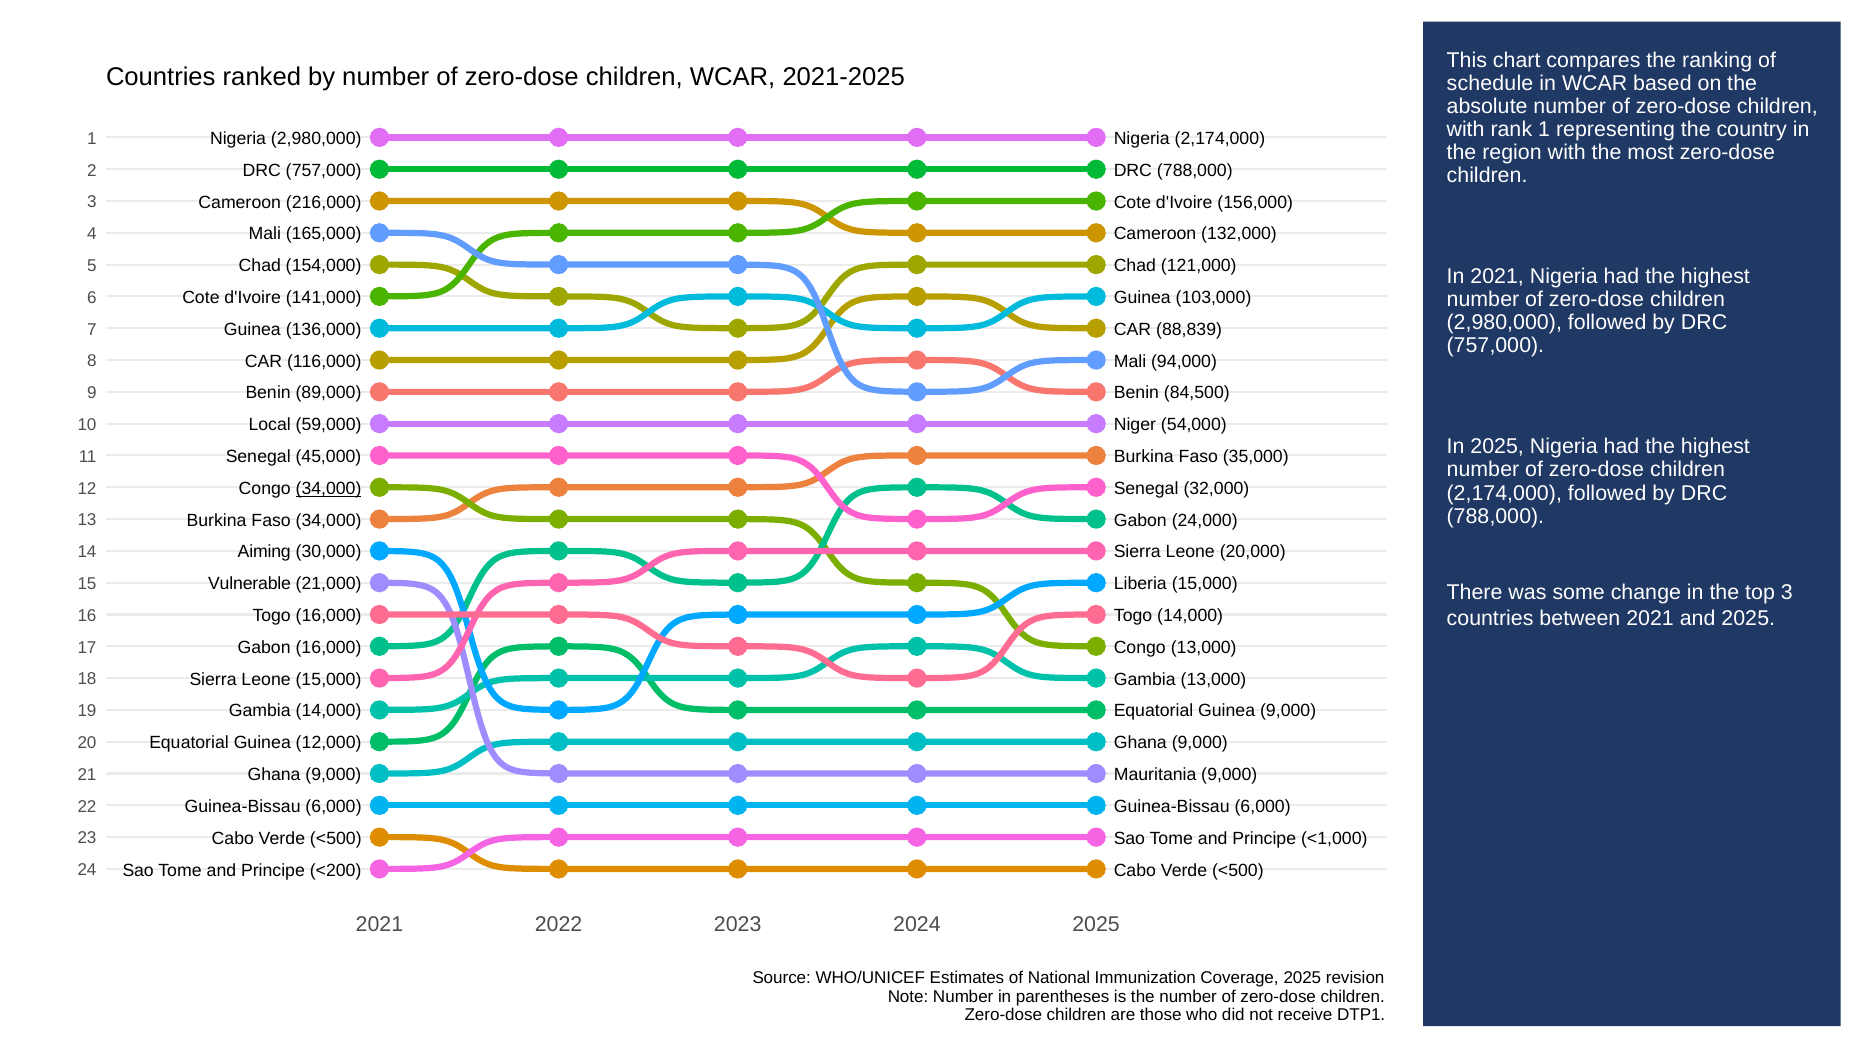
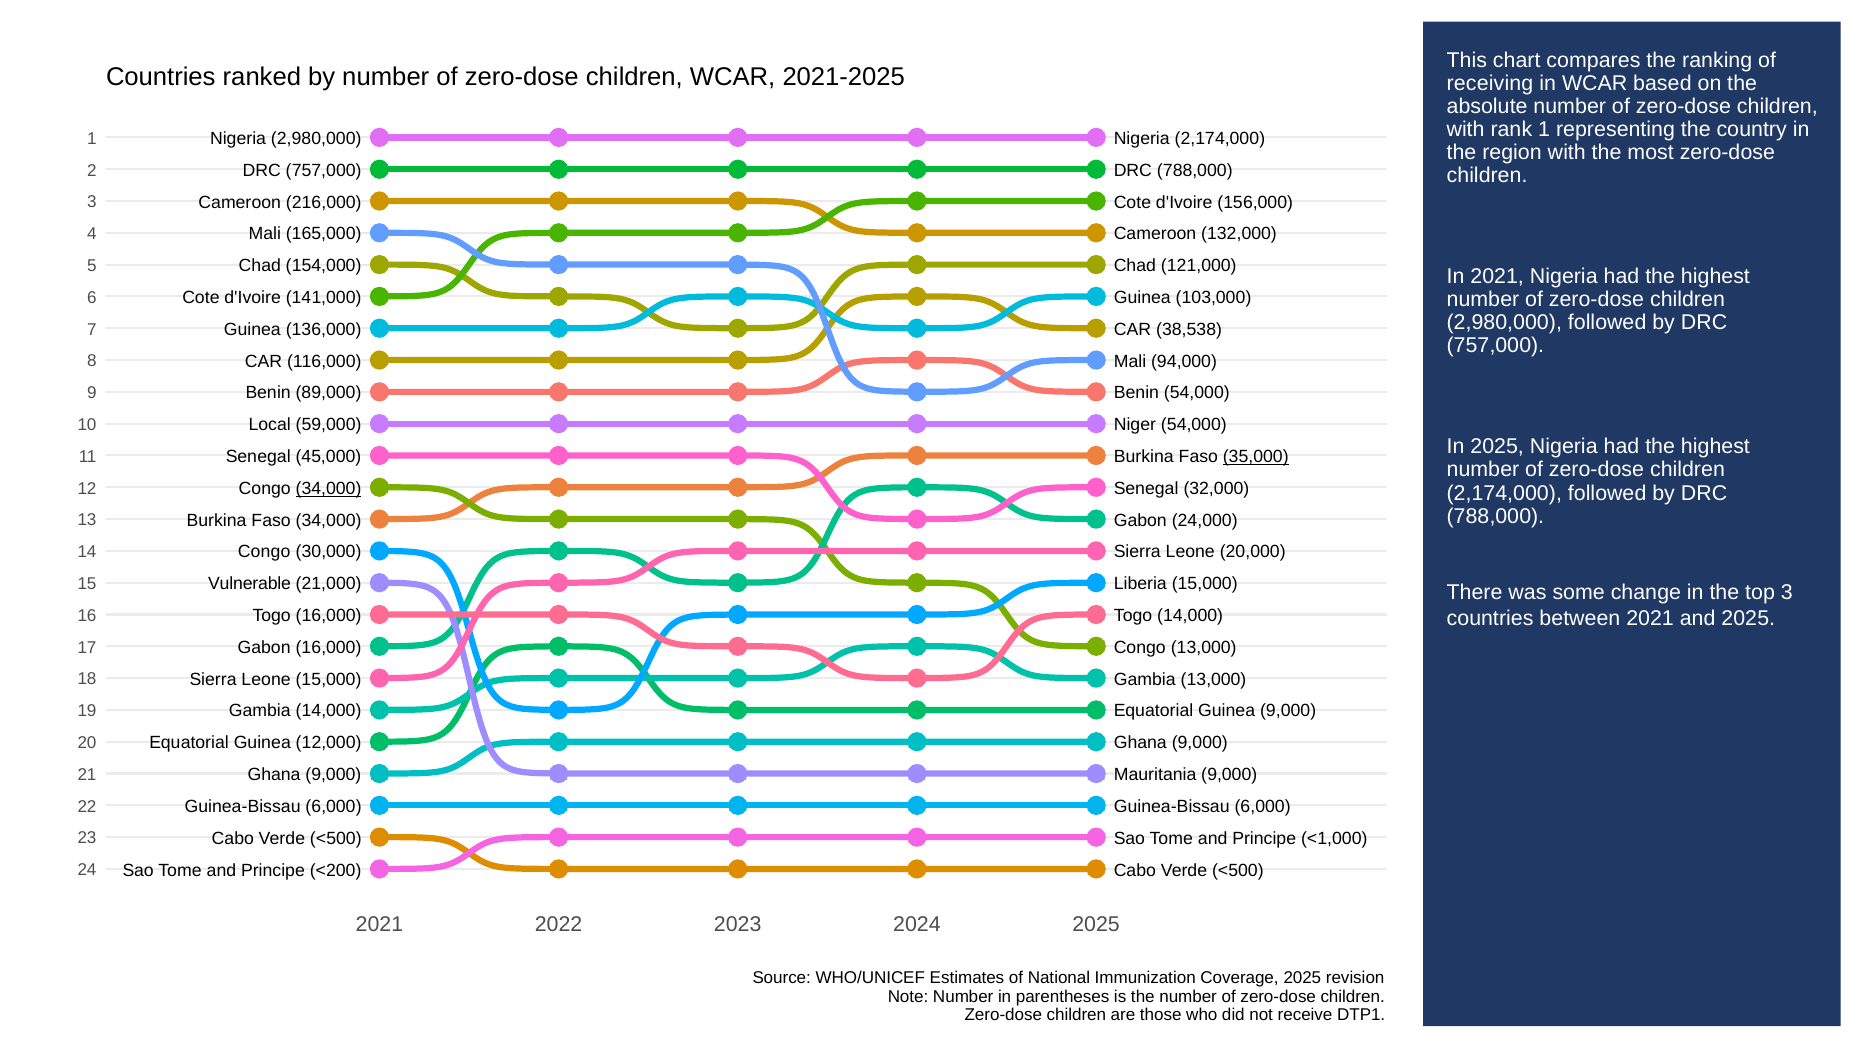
schedule: schedule -> receiving
88,839: 88,839 -> 38,538
Benin 84,500: 84,500 -> 54,000
35,000 underline: none -> present
Aiming at (264, 552): Aiming -> Congo
